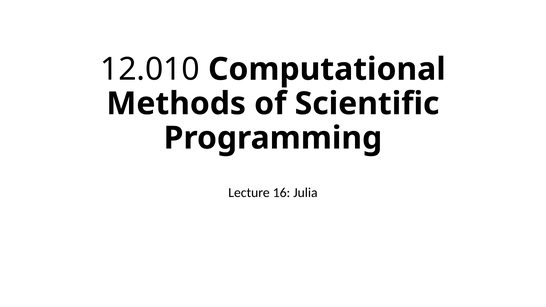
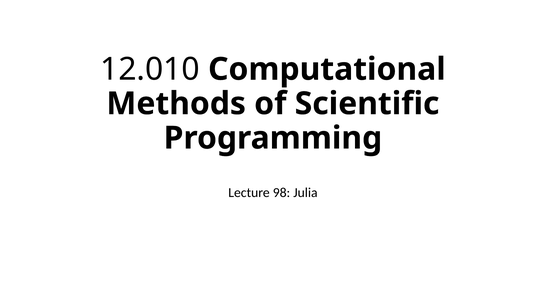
16: 16 -> 98
